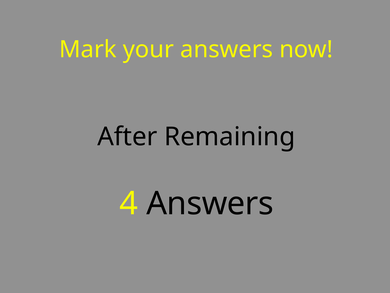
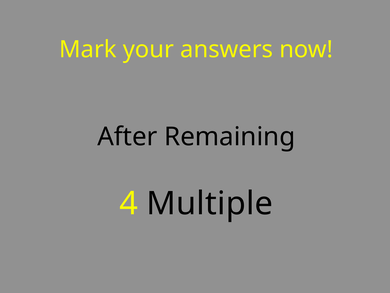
4 Answers: Answers -> Multiple
